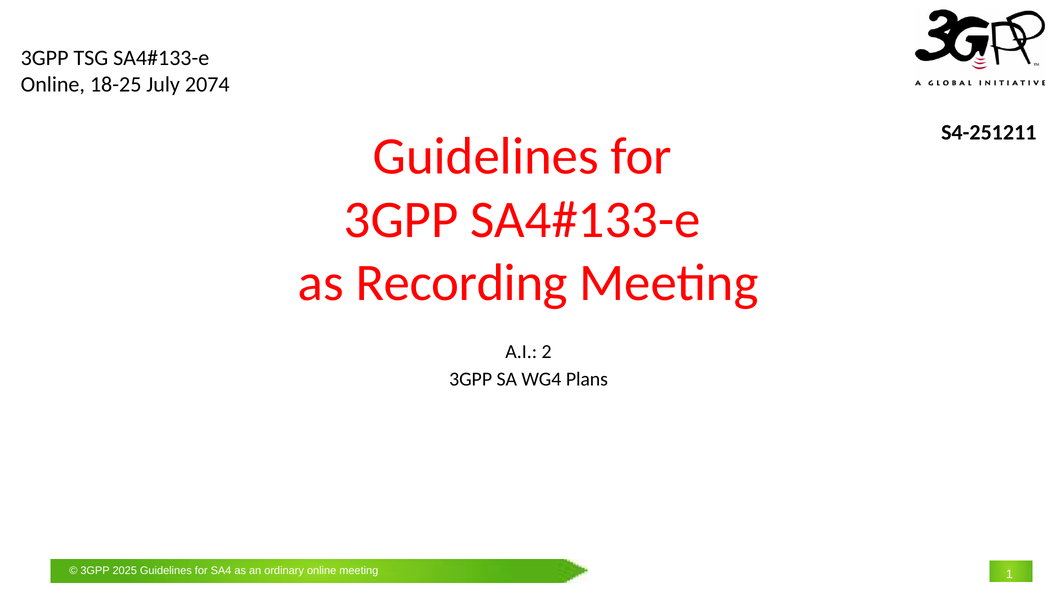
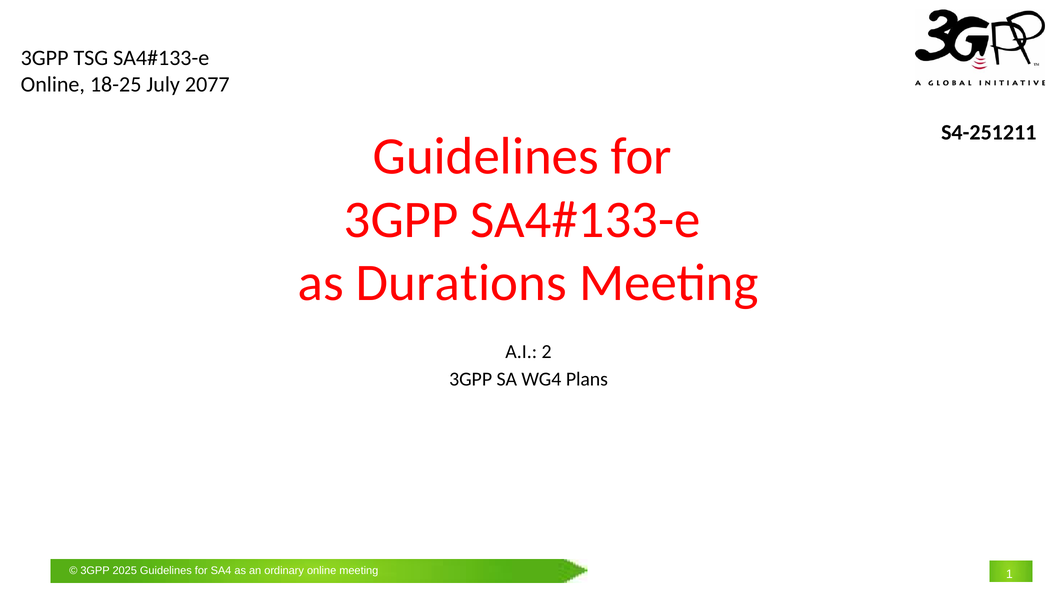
2074: 2074 -> 2077
Recording: Recording -> Durations
